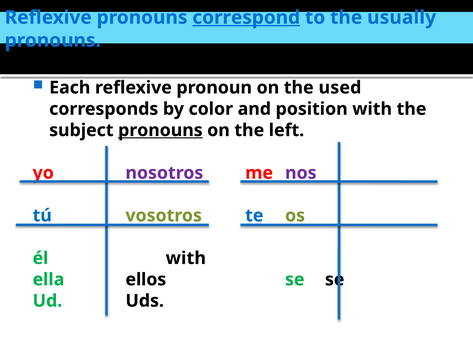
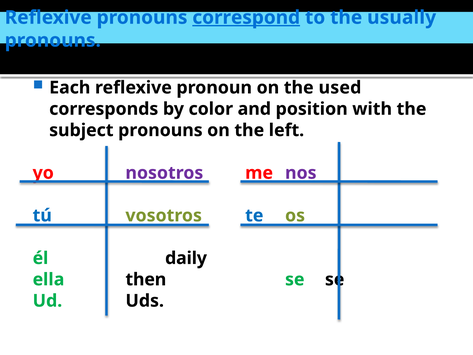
pronouns at (160, 130) underline: present -> none
él with: with -> daily
ellos: ellos -> then
